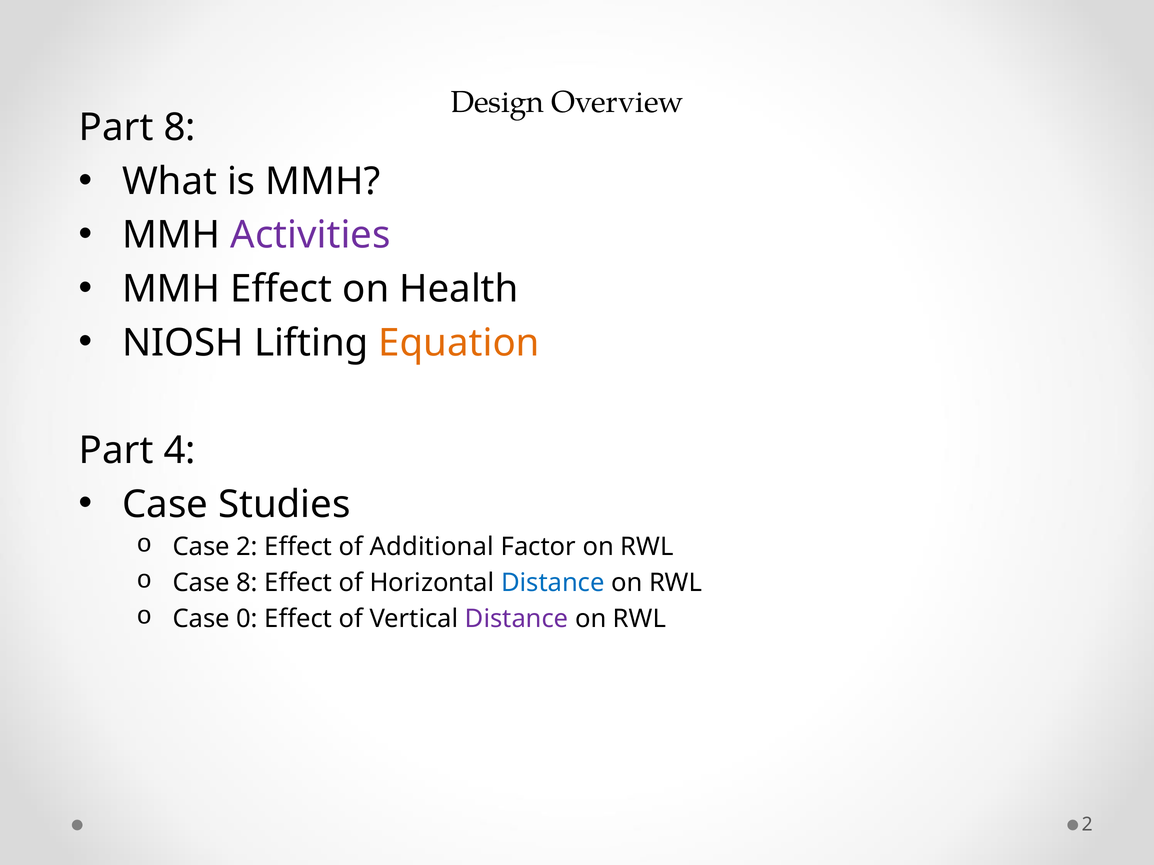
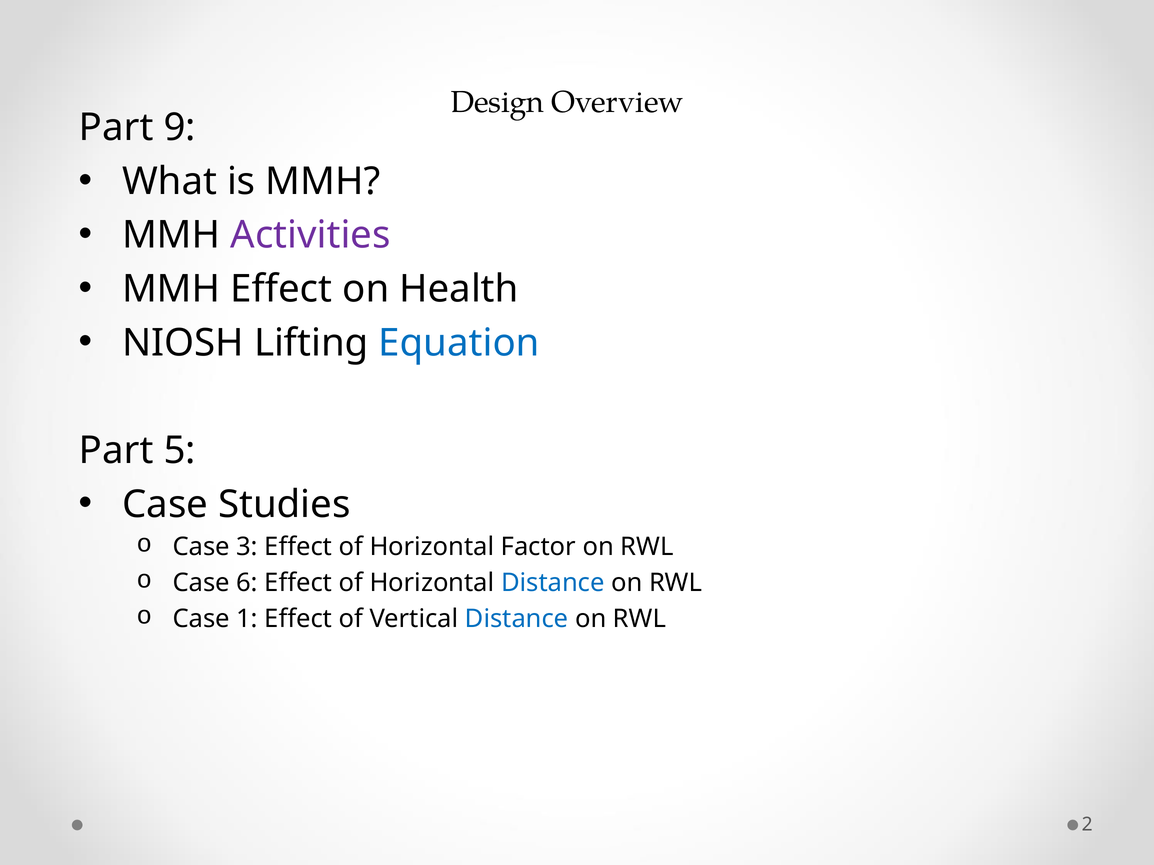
Part 8: 8 -> 9
Equation colour: orange -> blue
4: 4 -> 5
Case 2: 2 -> 3
Additional at (432, 547): Additional -> Horizontal
Case 8: 8 -> 6
0: 0 -> 1
Distance at (517, 619) colour: purple -> blue
